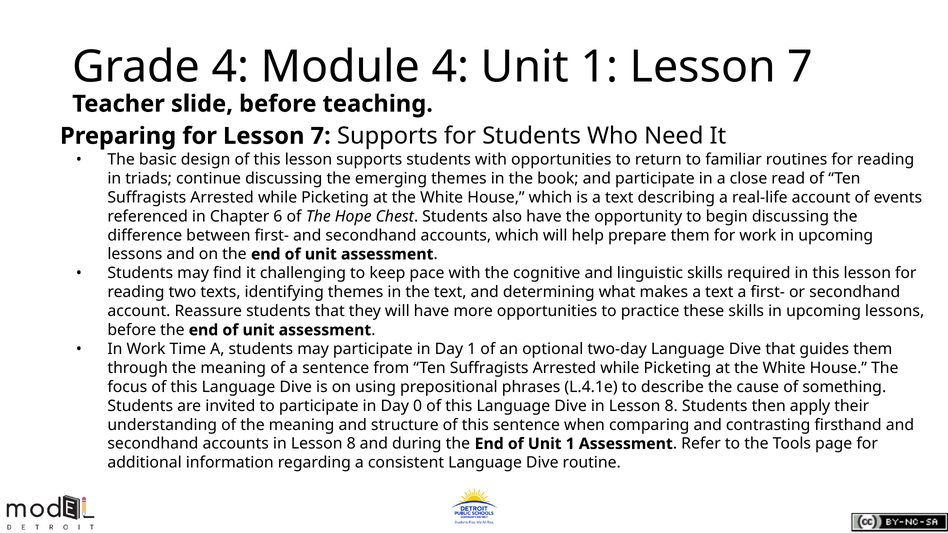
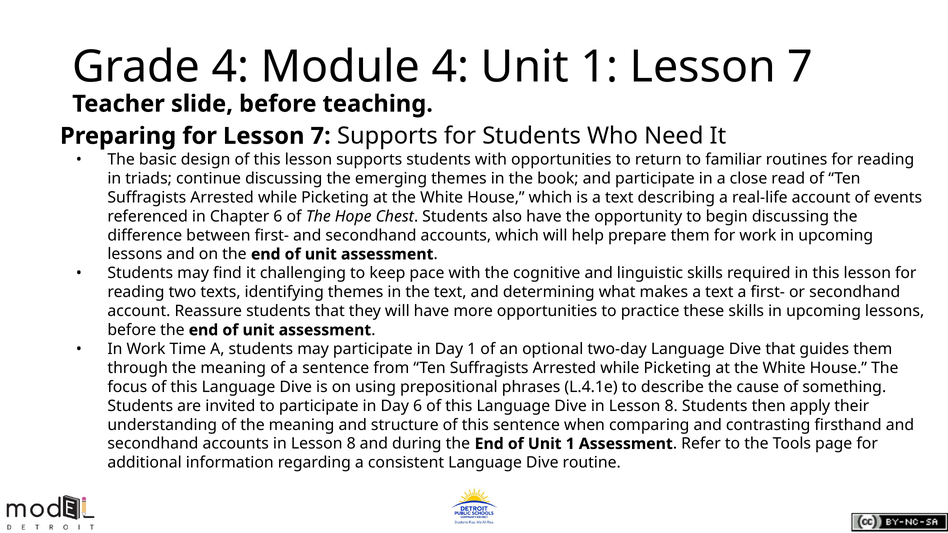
Day 0: 0 -> 6
